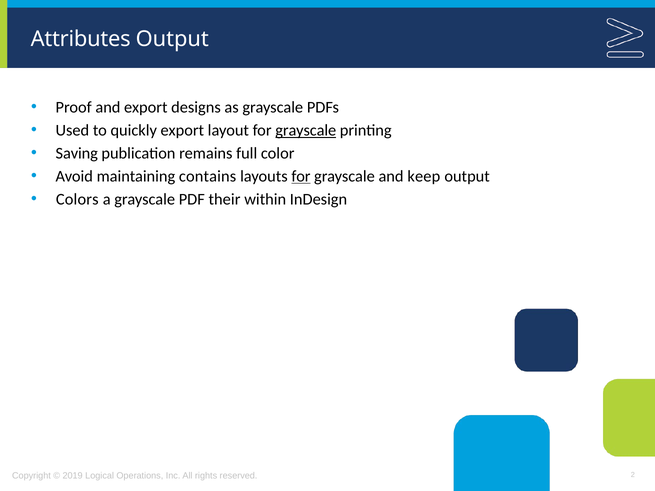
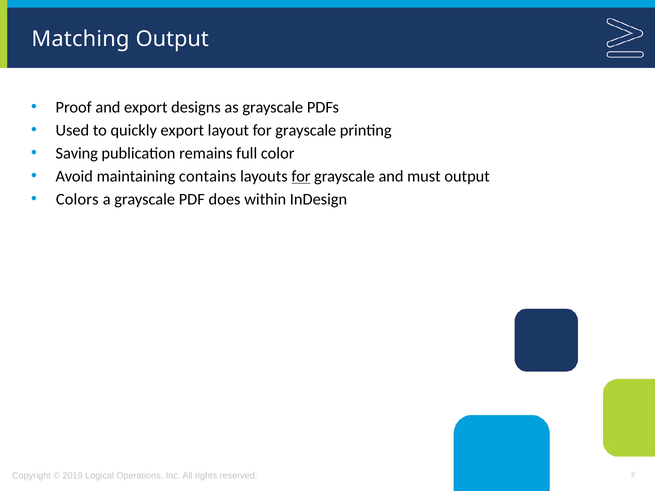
Attributes: Attributes -> Matching
grayscale at (306, 130) underline: present -> none
keep: keep -> must
their: their -> does
